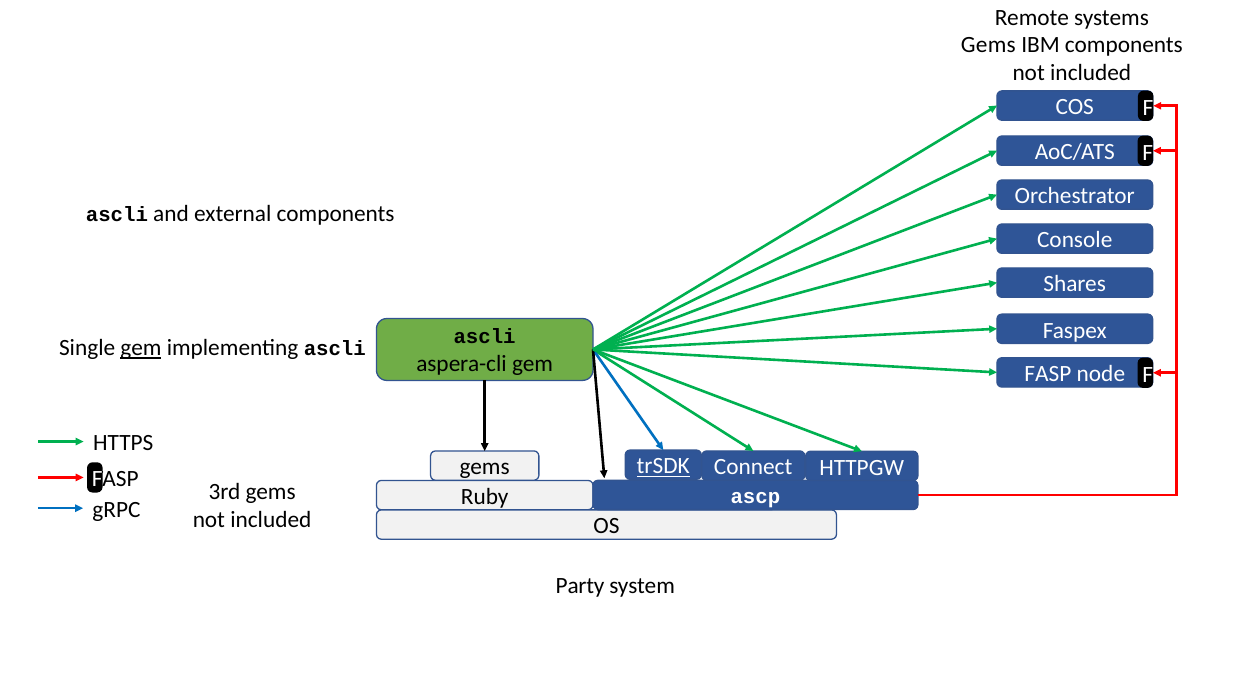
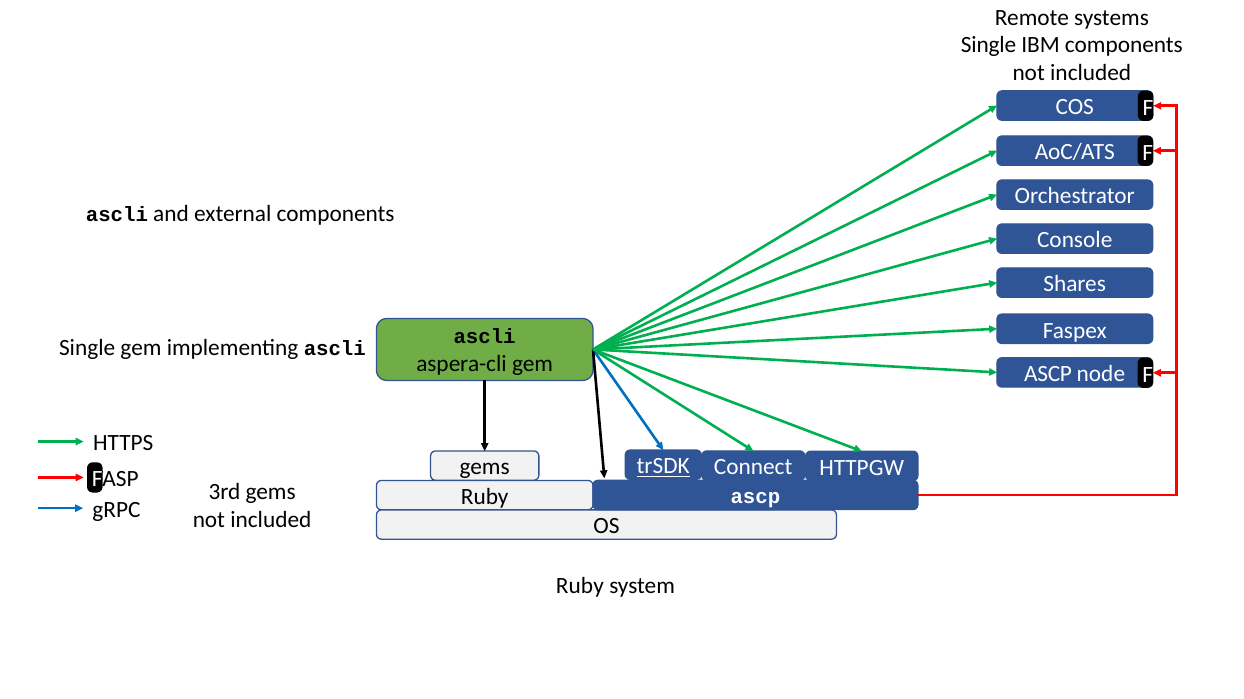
Gems at (988, 45): Gems -> Single
gem at (141, 348) underline: present -> none
FASP at (1048, 374): FASP -> ASCP
Party at (580, 586): Party -> Ruby
